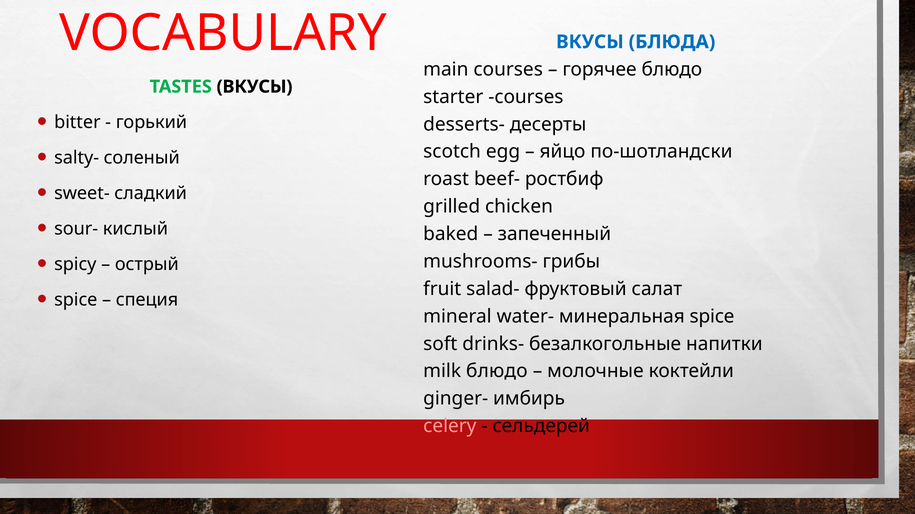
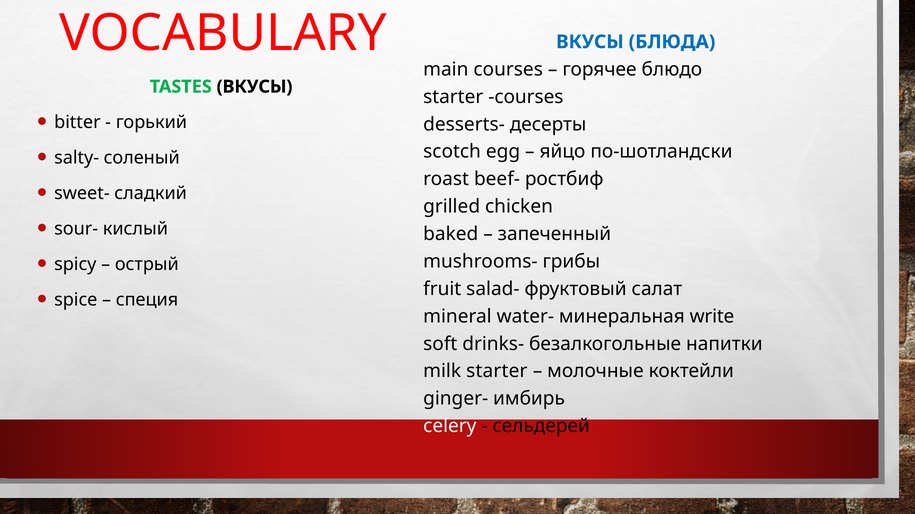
минеральная spice: spice -> write
milk блюдо: блюдо -> starter
celery colour: pink -> white
